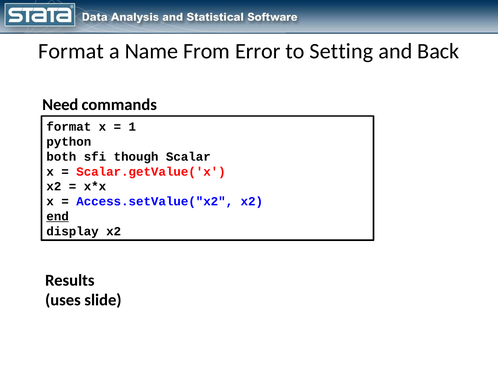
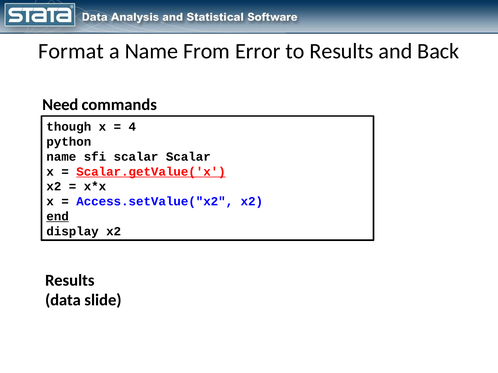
to Setting: Setting -> Results
format at (69, 127): format -> though
1: 1 -> 4
both at (61, 157): both -> name
sfi though: though -> scalar
Scalar.getValue('x underline: none -> present
uses: uses -> data
